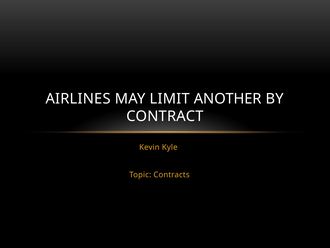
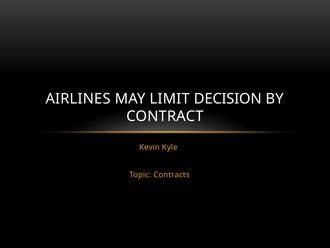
ANOTHER: ANOTHER -> DECISION
